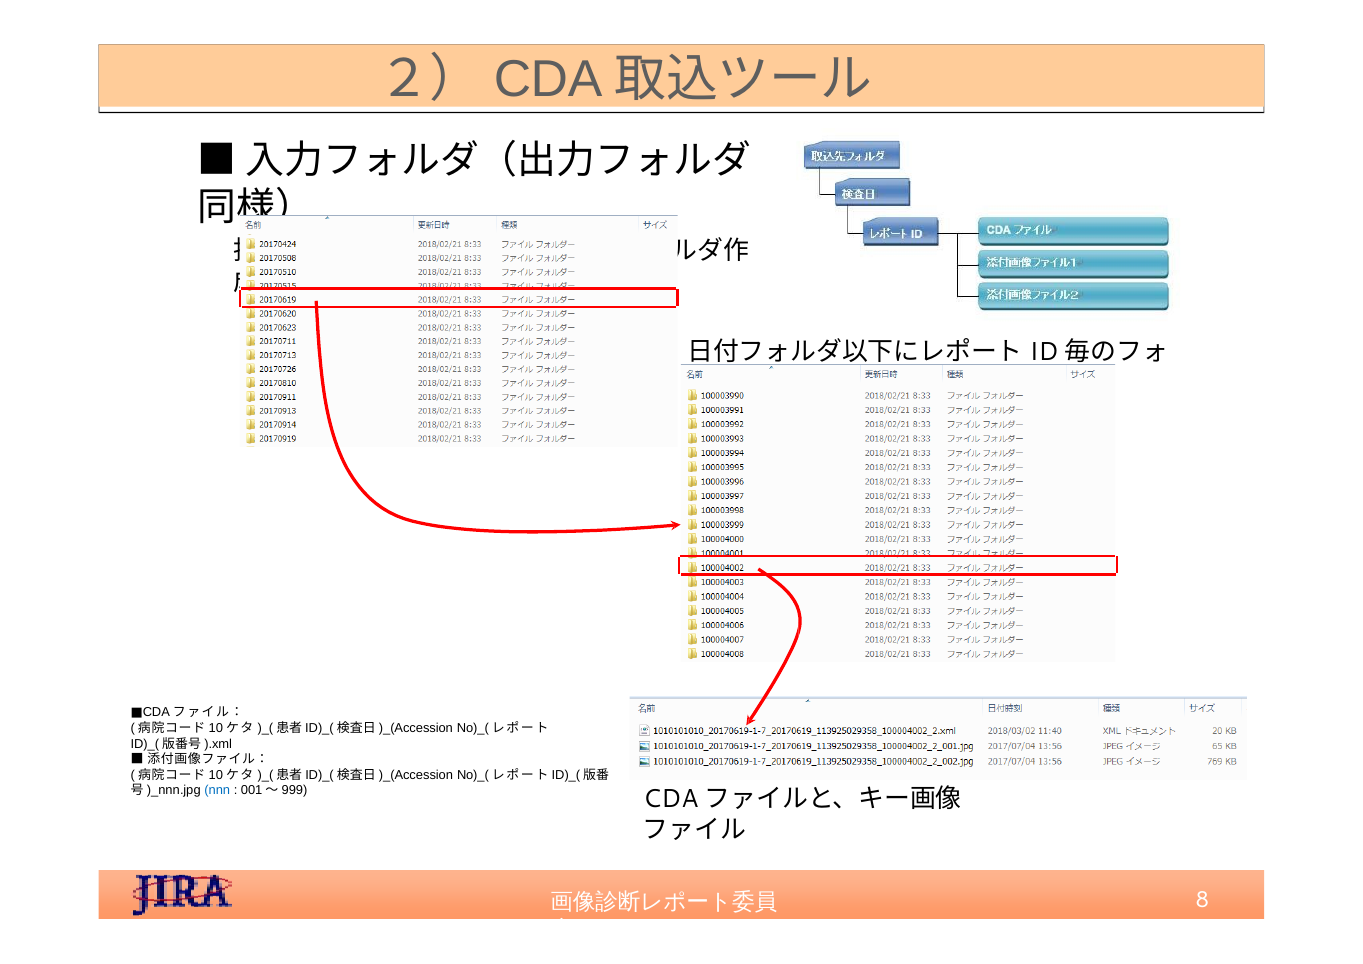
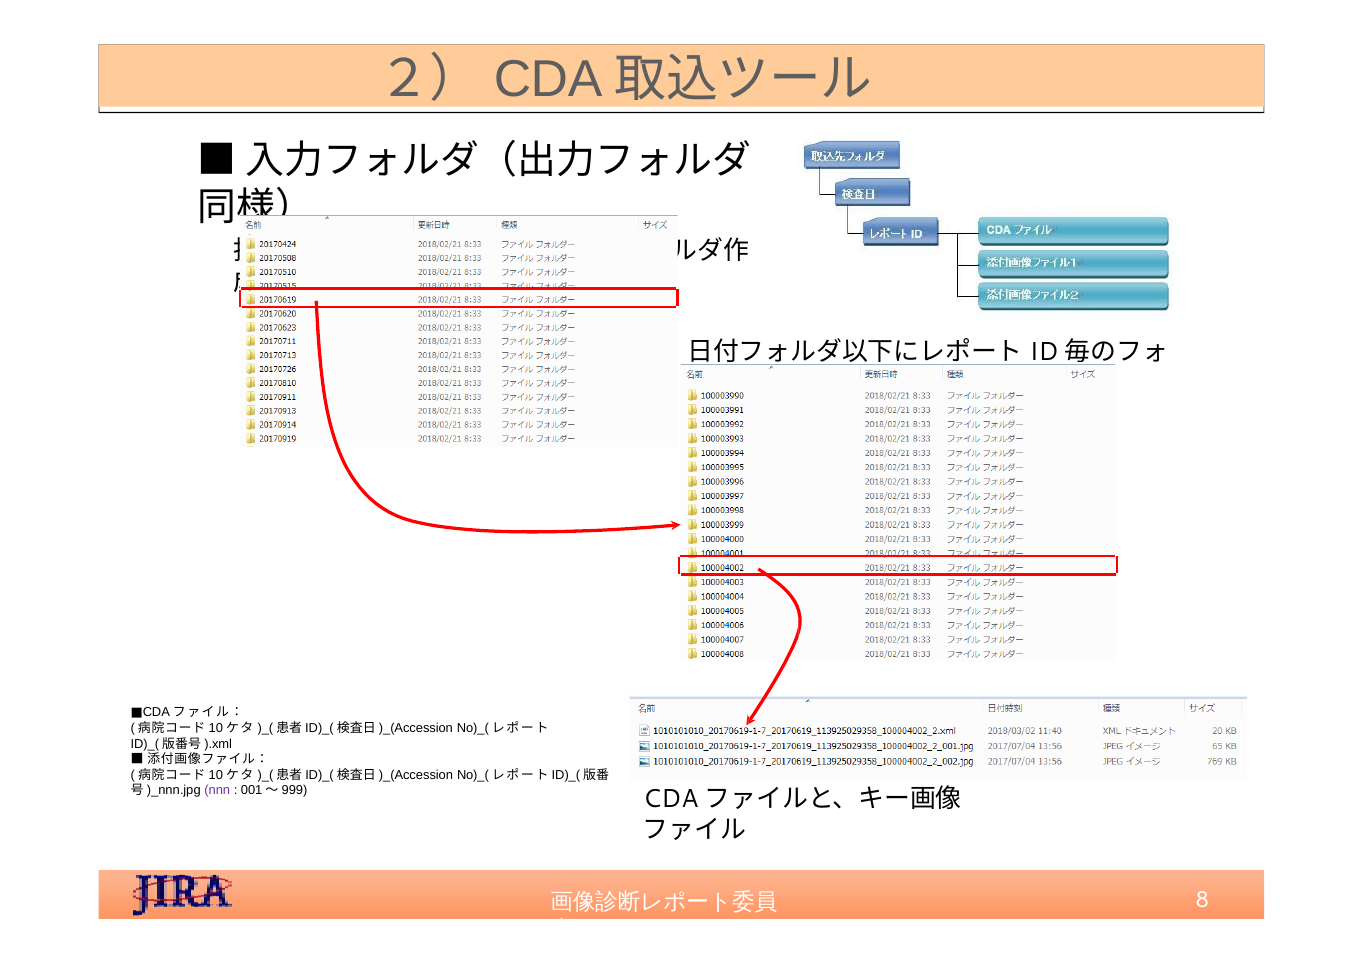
nnn colour: blue -> purple
